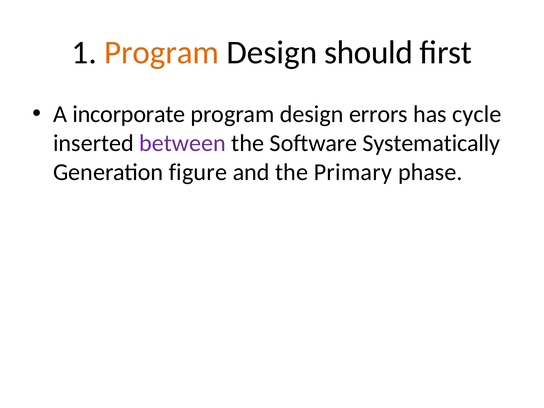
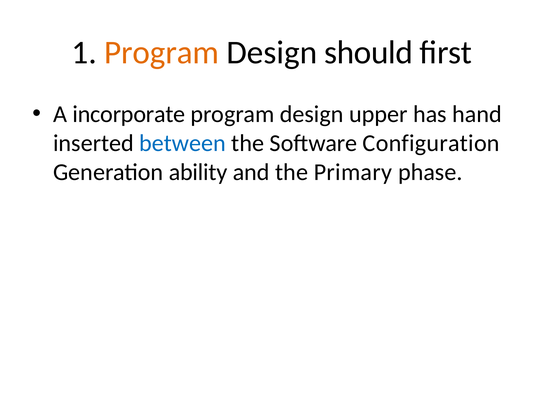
errors: errors -> upper
cycle: cycle -> hand
between colour: purple -> blue
Systematically: Systematically -> Configuration
figure: figure -> ability
